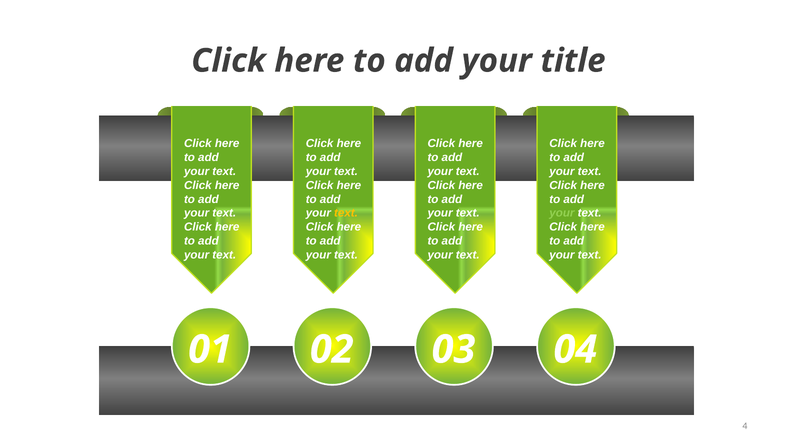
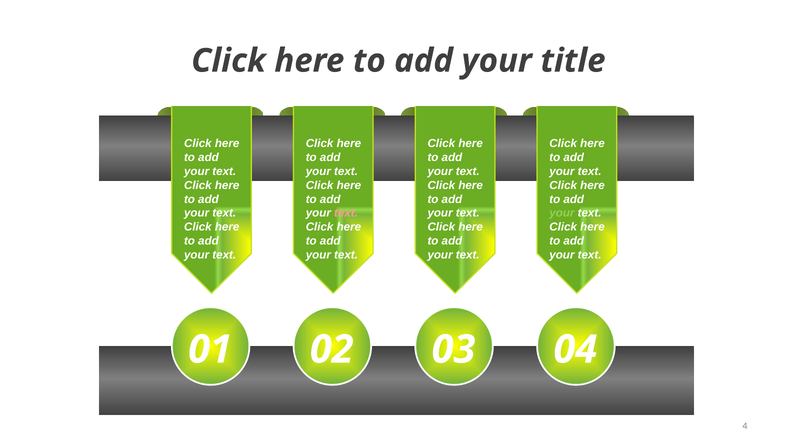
text at (346, 213) colour: yellow -> pink
